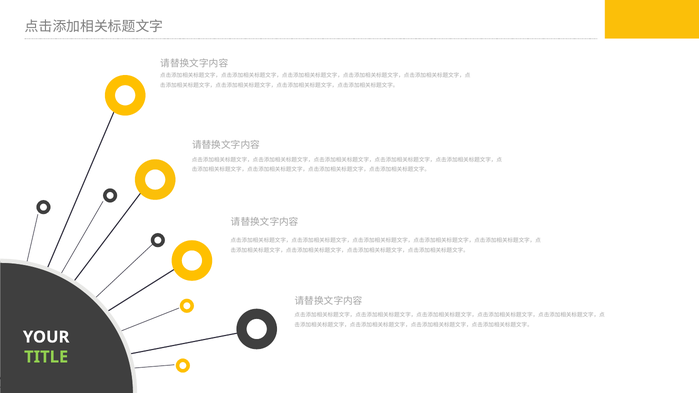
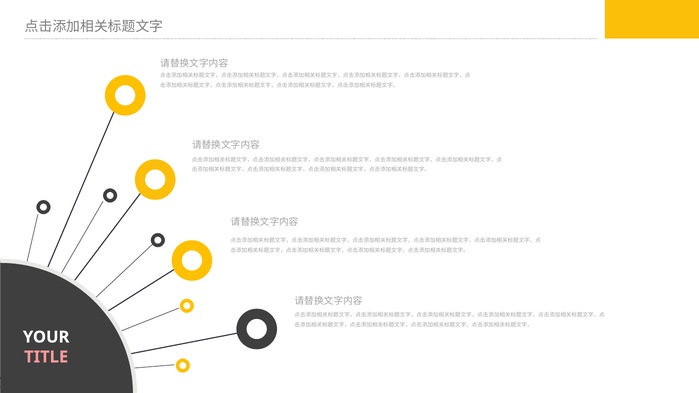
TITLE colour: light green -> pink
